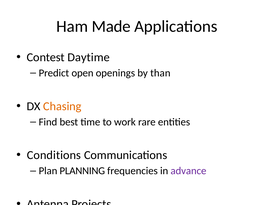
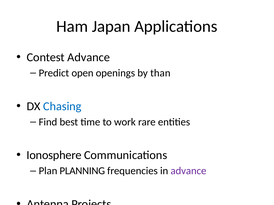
Made: Made -> Japan
Contest Daytime: Daytime -> Advance
Chasing colour: orange -> blue
Conditions: Conditions -> Ionosphere
